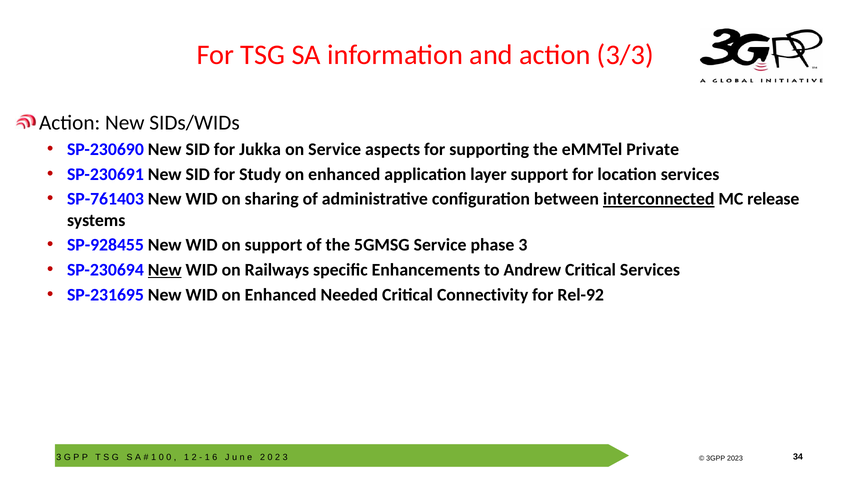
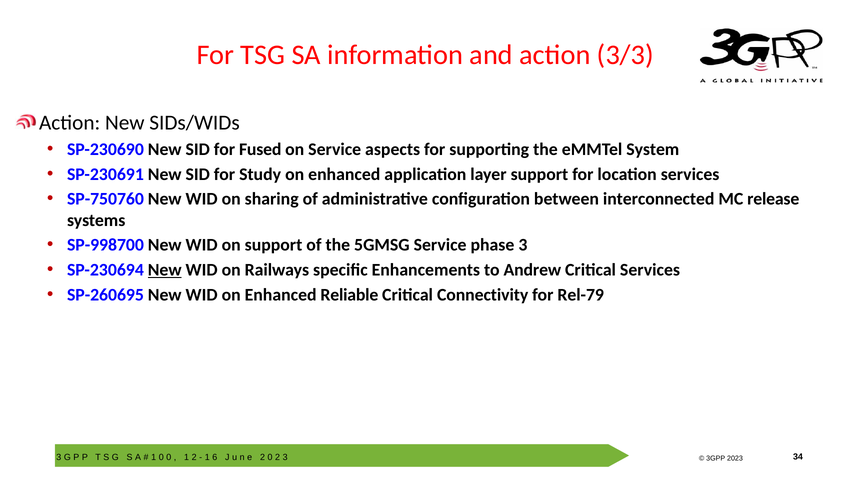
Jukka: Jukka -> Fused
Private: Private -> System
SP-761403: SP-761403 -> SP-750760
interconnected underline: present -> none
SP-928455: SP-928455 -> SP-998700
SP-231695: SP-231695 -> SP-260695
Needed: Needed -> Reliable
Rel-92: Rel-92 -> Rel-79
